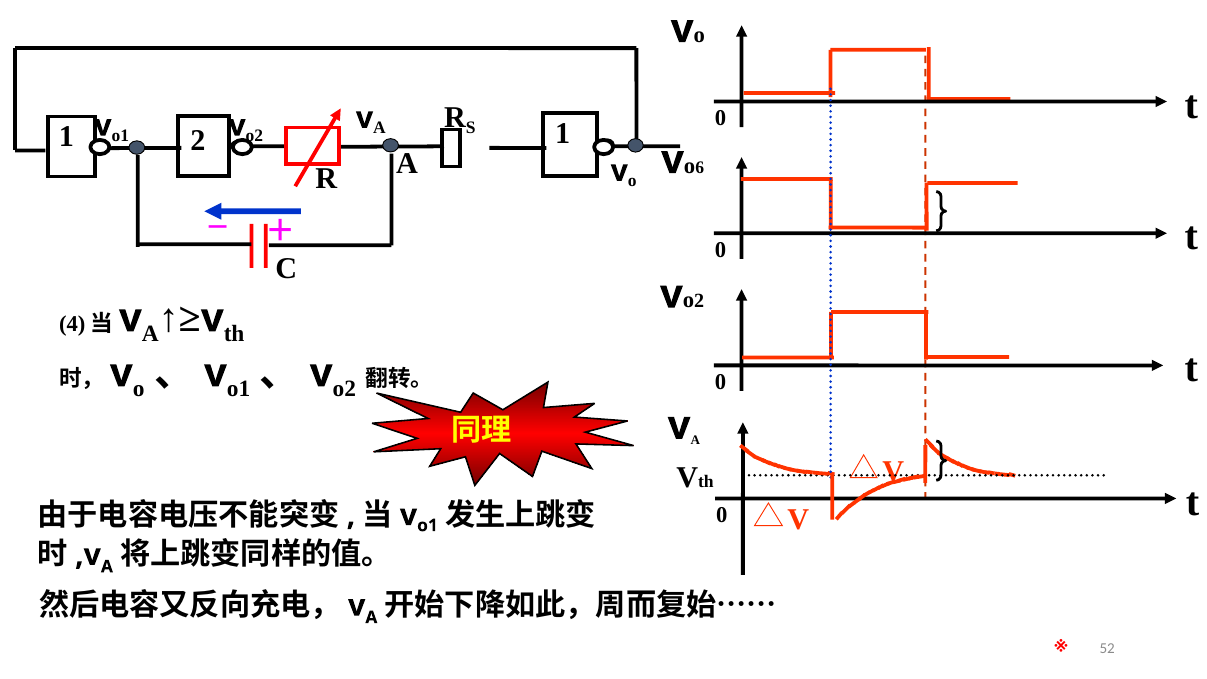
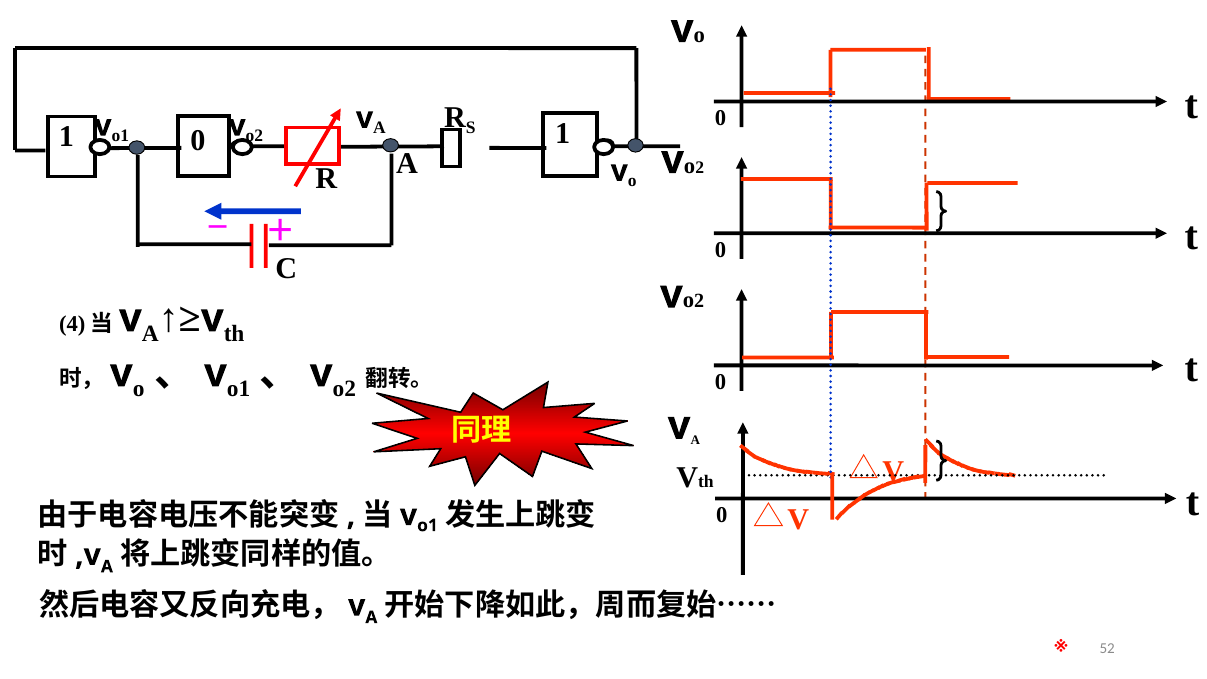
1 2: 2 -> 0
6: 6 -> 2
